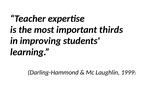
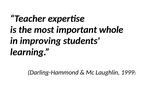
thirds: thirds -> whole
